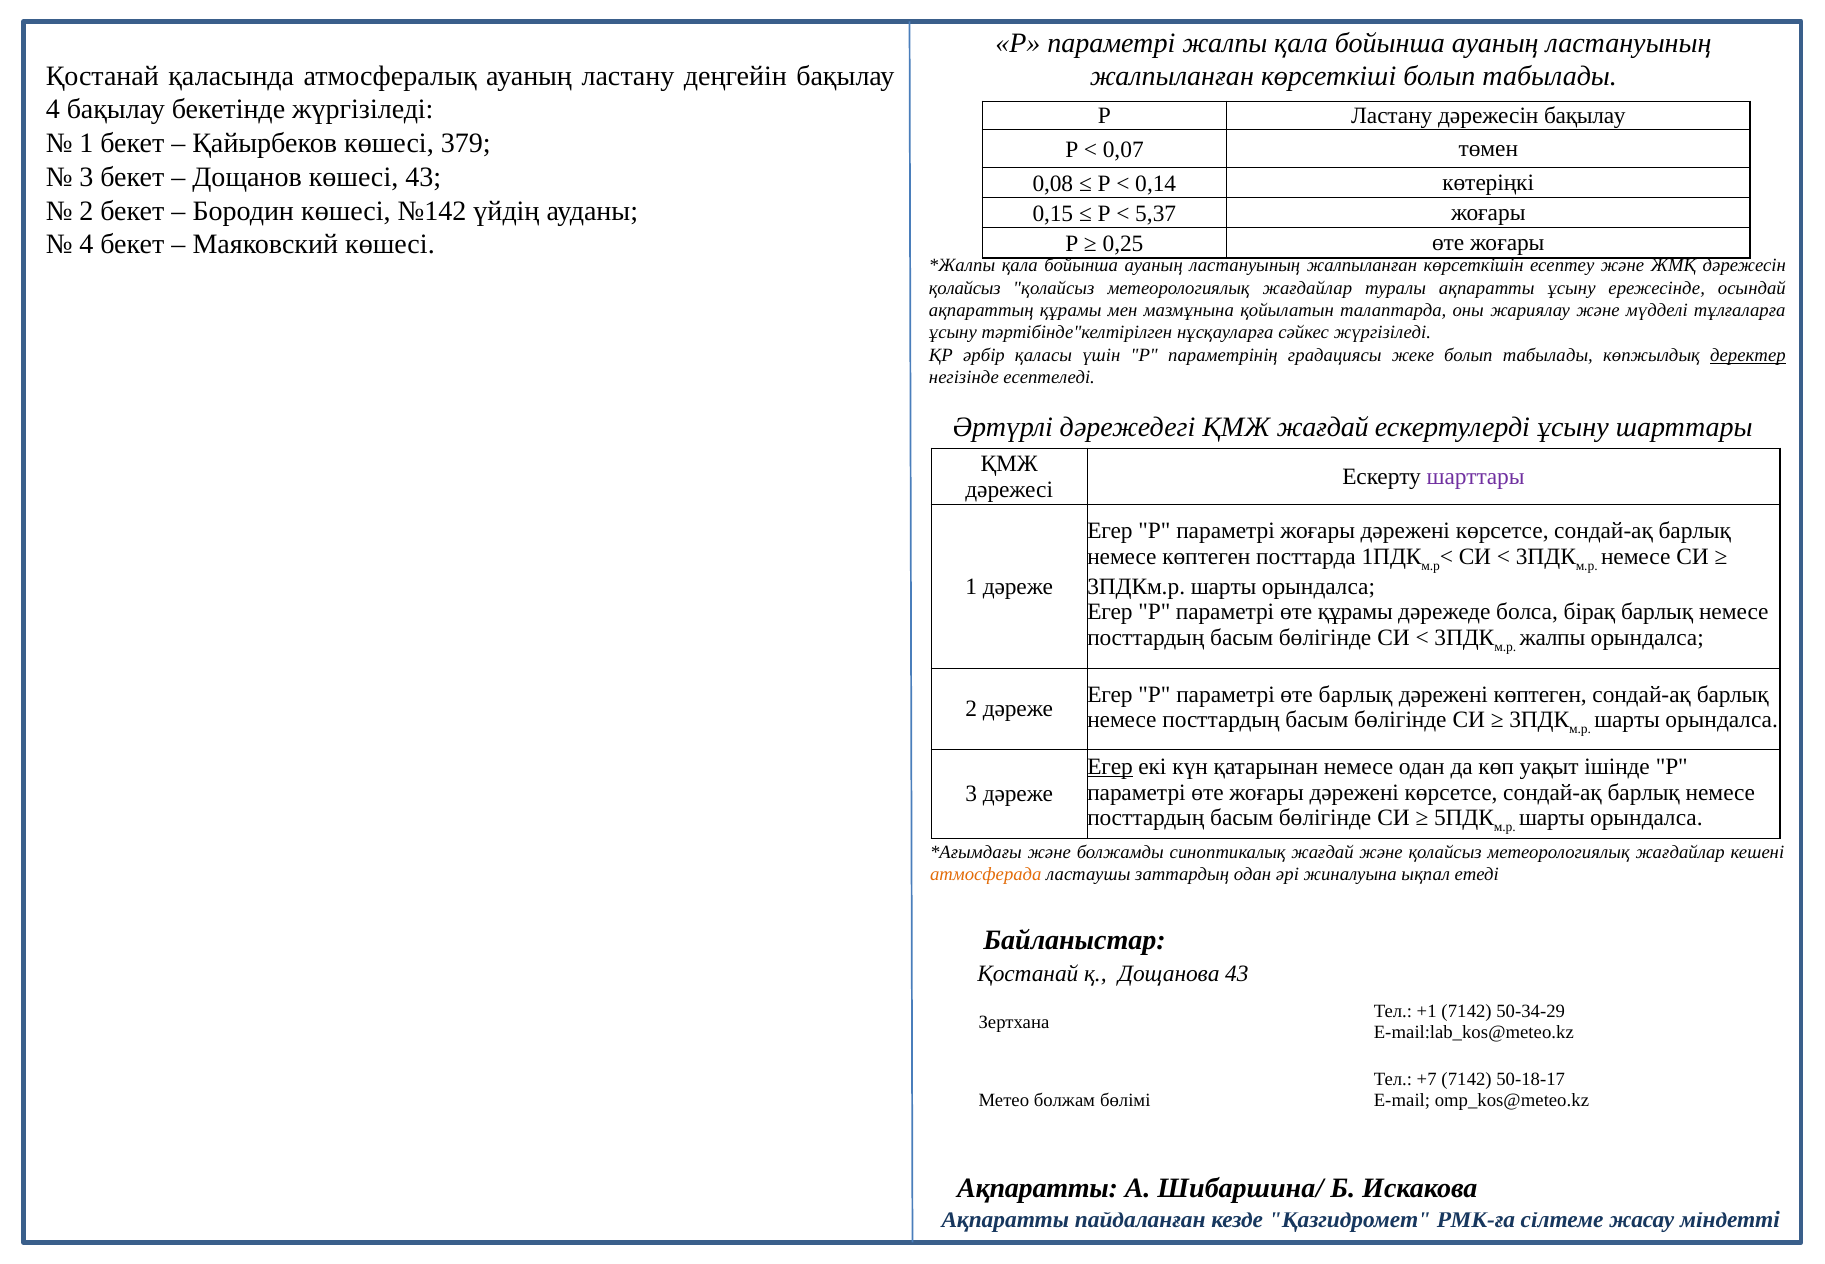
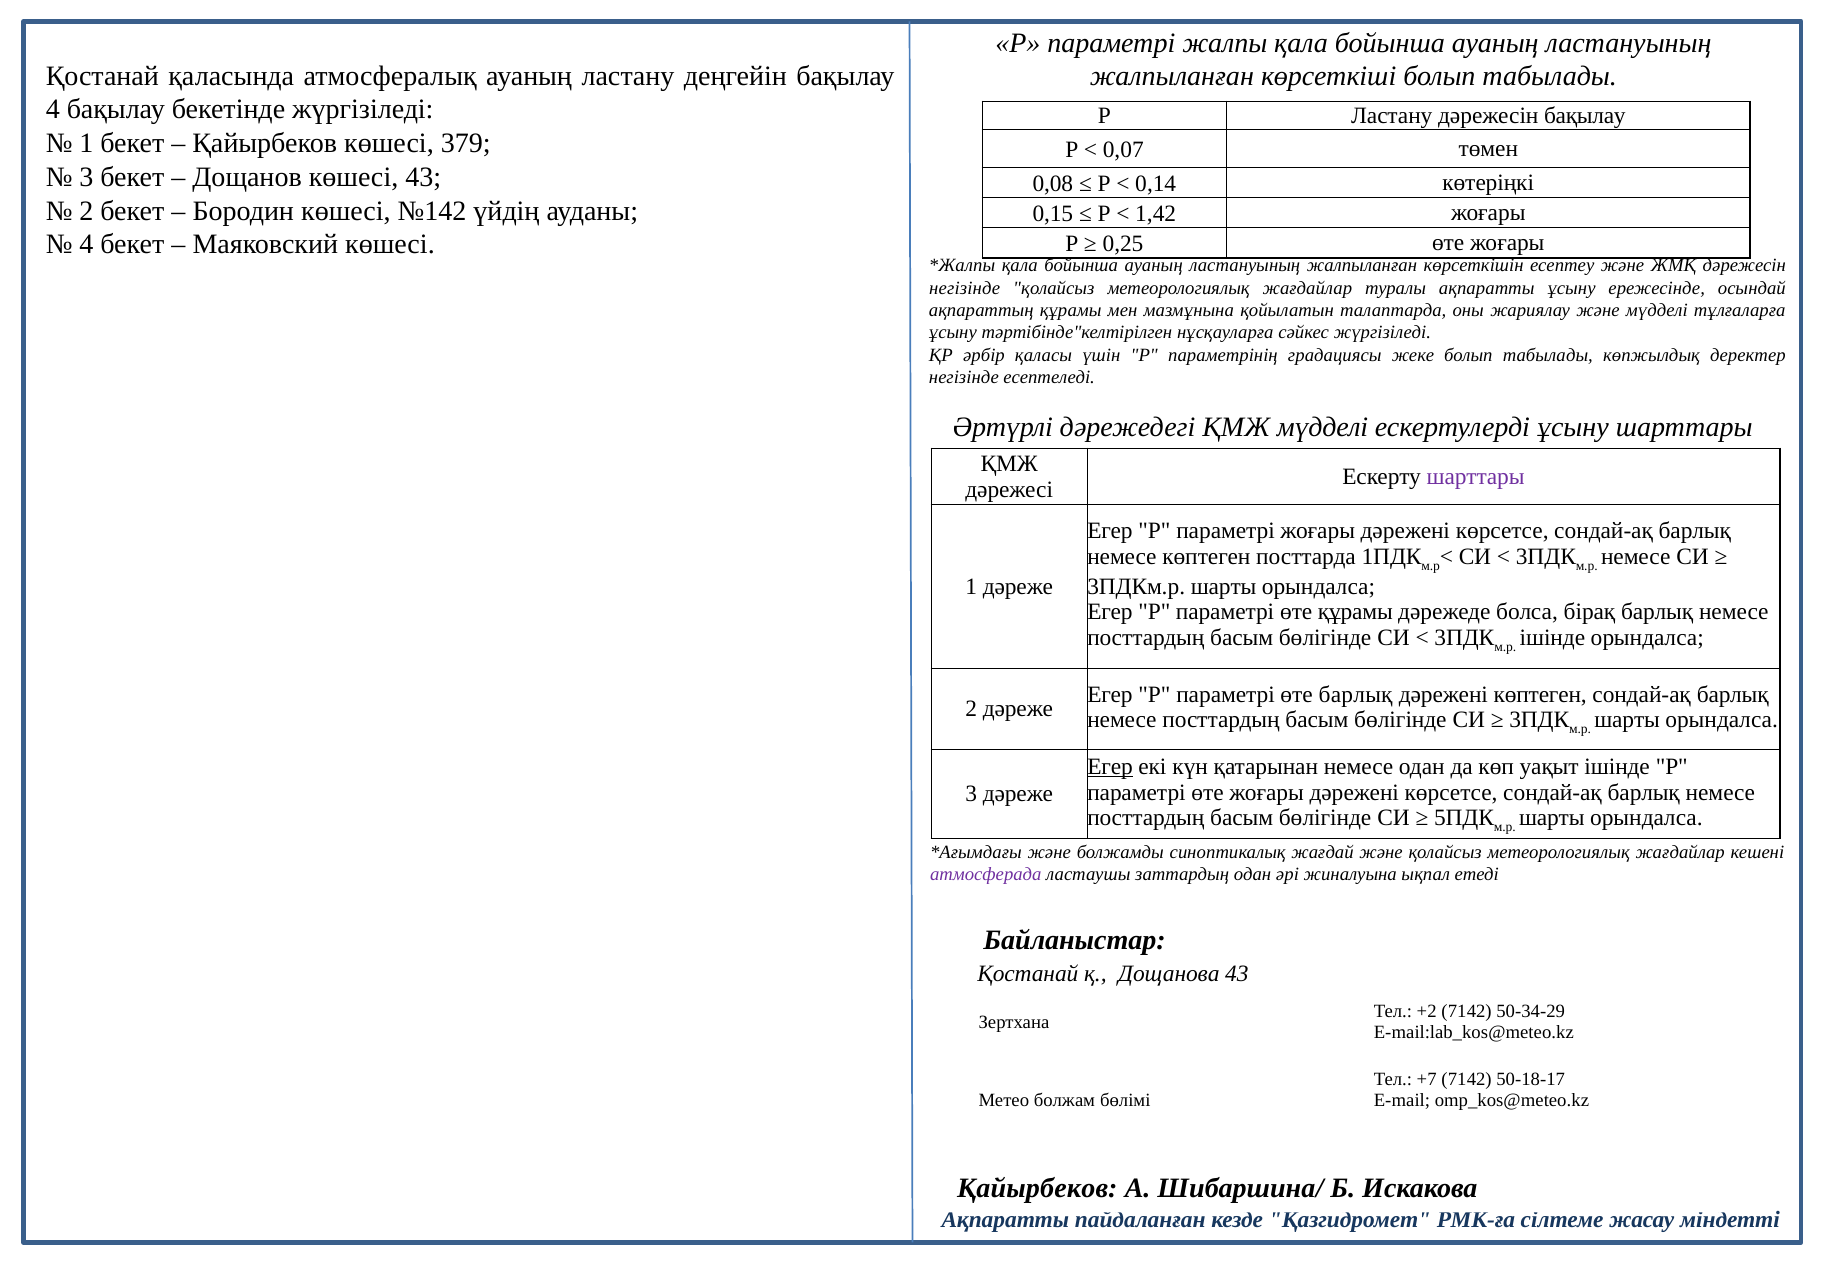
5,37: 5,37 -> 1,42
қолайсыз at (965, 288): қолайсыз -> негізінде
деректер underline: present -> none
ҚМЖ жағдай: жағдай -> мүдделі
жалпы at (1552, 638): жалпы -> ішінде
атмосферада colour: orange -> purple
+1: +1 -> +2
Ақпаратты at (1038, 1188): Ақпаратты -> Қайырбеков
